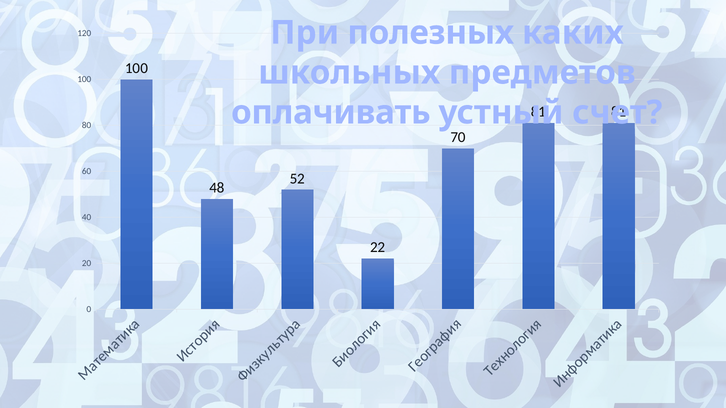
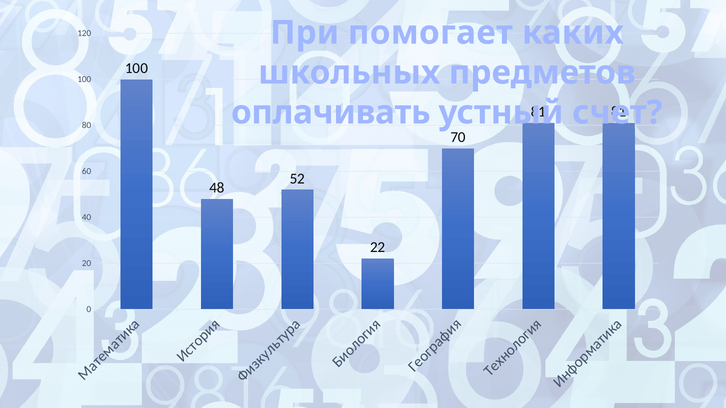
полезных: полезных -> помогает
